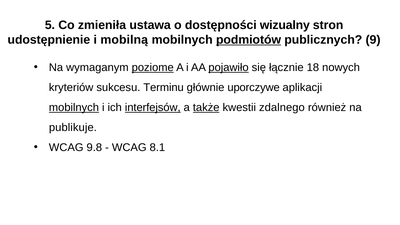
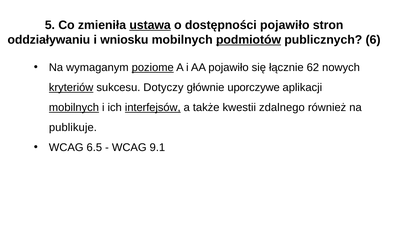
ustawa underline: none -> present
dostępności wizualny: wizualny -> pojawiło
udostępnienie: udostępnienie -> oddziaływaniu
mobilną: mobilną -> wniosku
9: 9 -> 6
pojawiło at (229, 68) underline: present -> none
18: 18 -> 62
kryteriów underline: none -> present
Terminu: Terminu -> Dotyczy
także underline: present -> none
9.8: 9.8 -> 6.5
8.1: 8.1 -> 9.1
